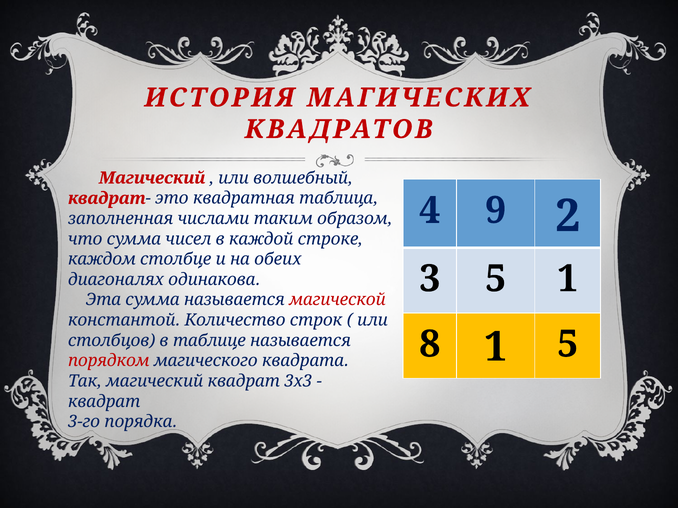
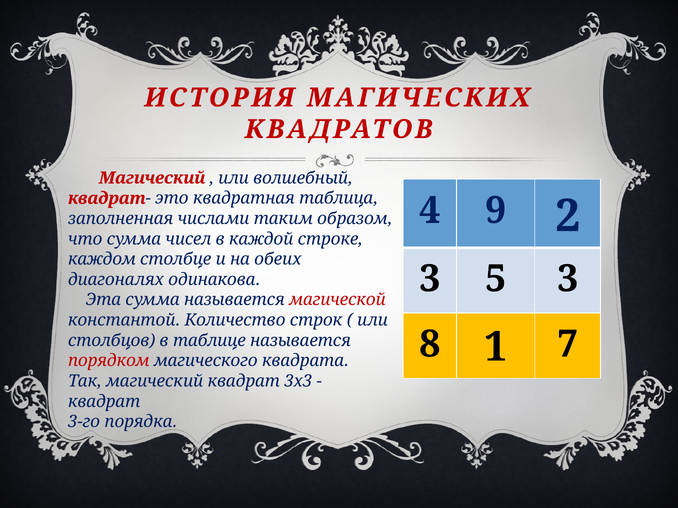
5 1: 1 -> 3
1 5: 5 -> 7
